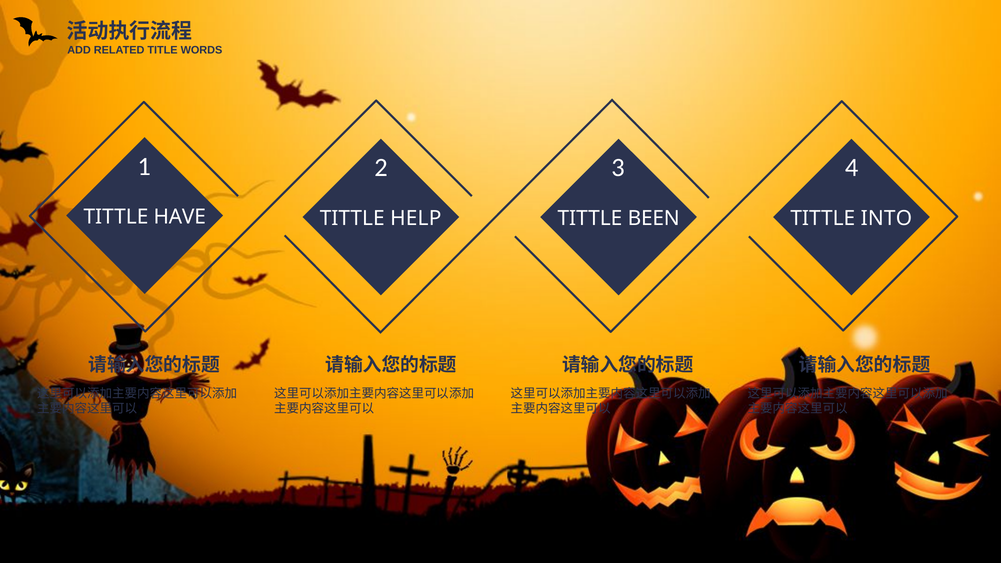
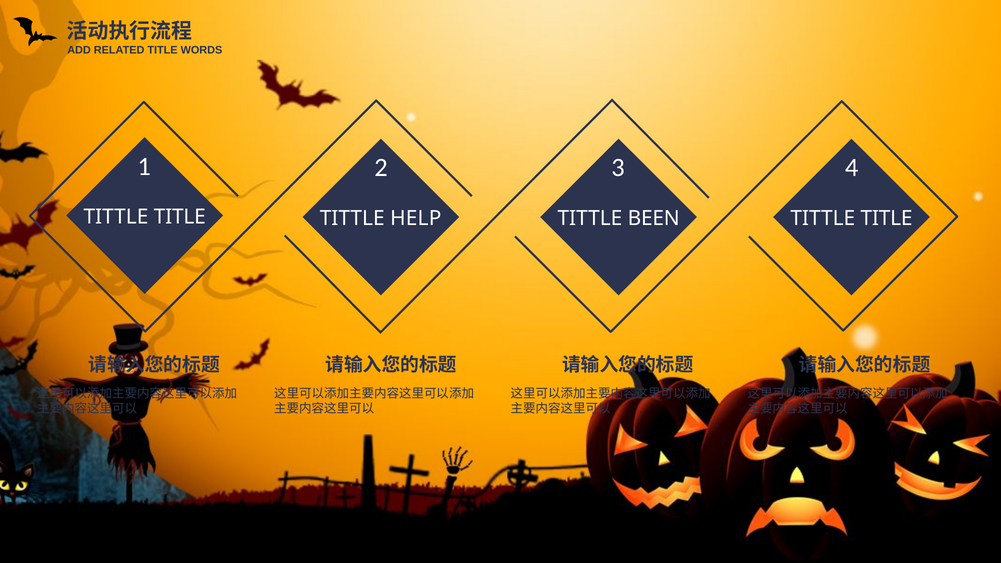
HAVE at (180, 217): HAVE -> TITLE
INTO at (886, 218): INTO -> TITLE
